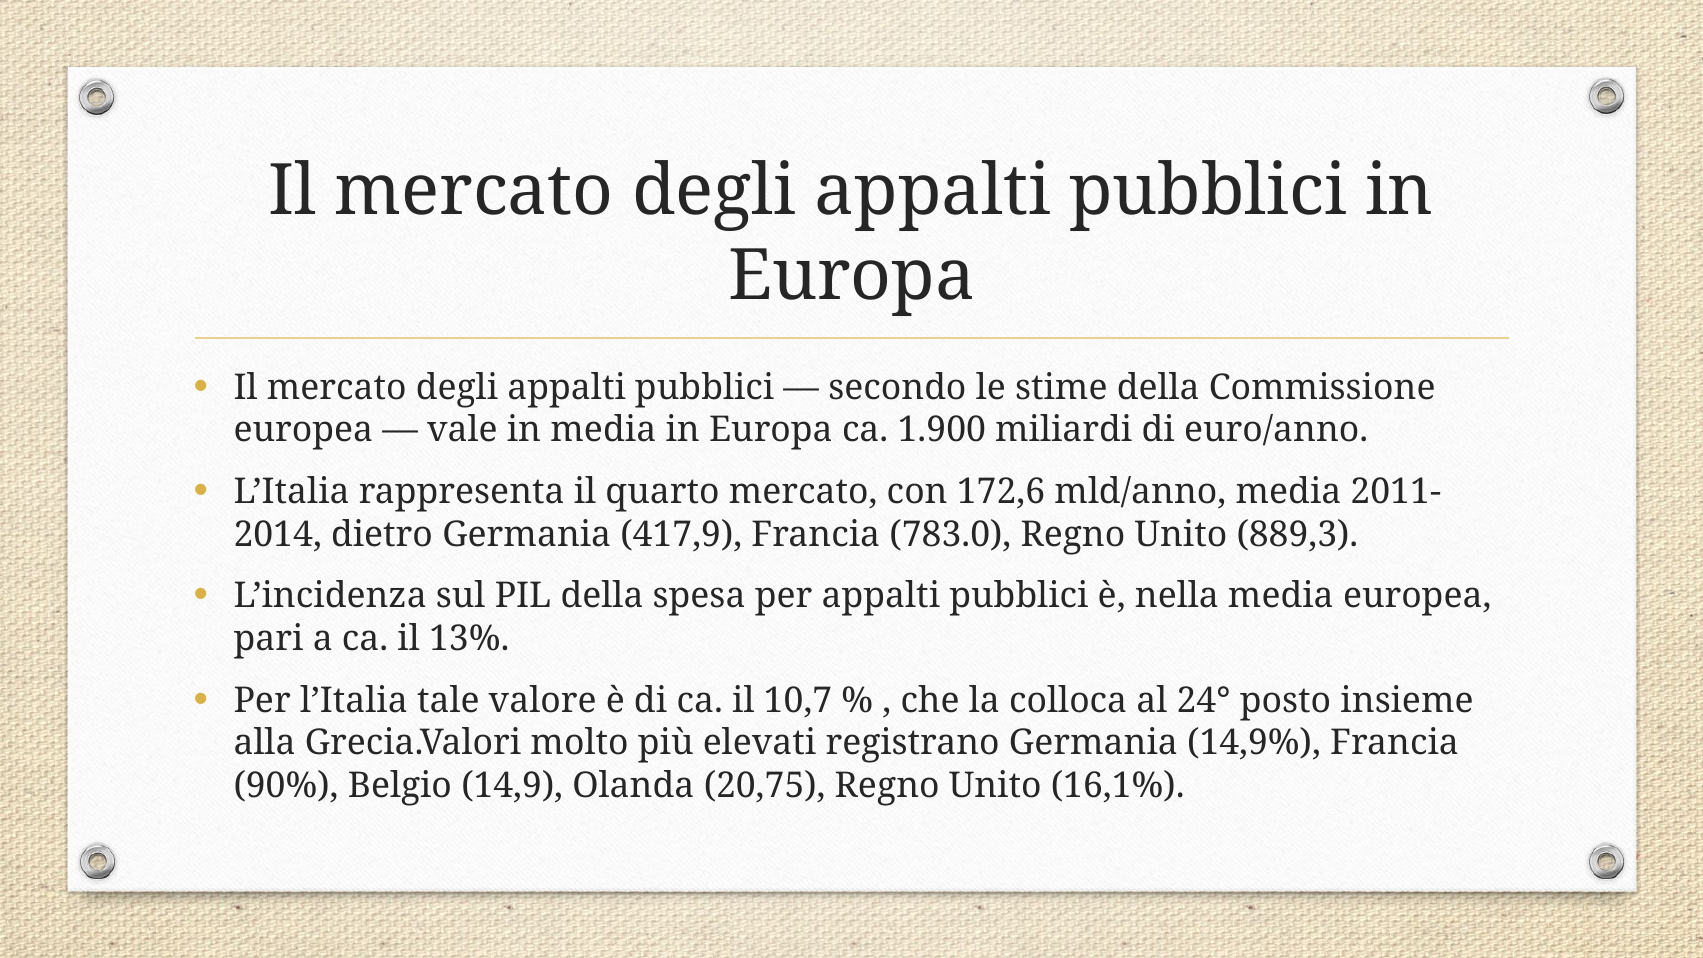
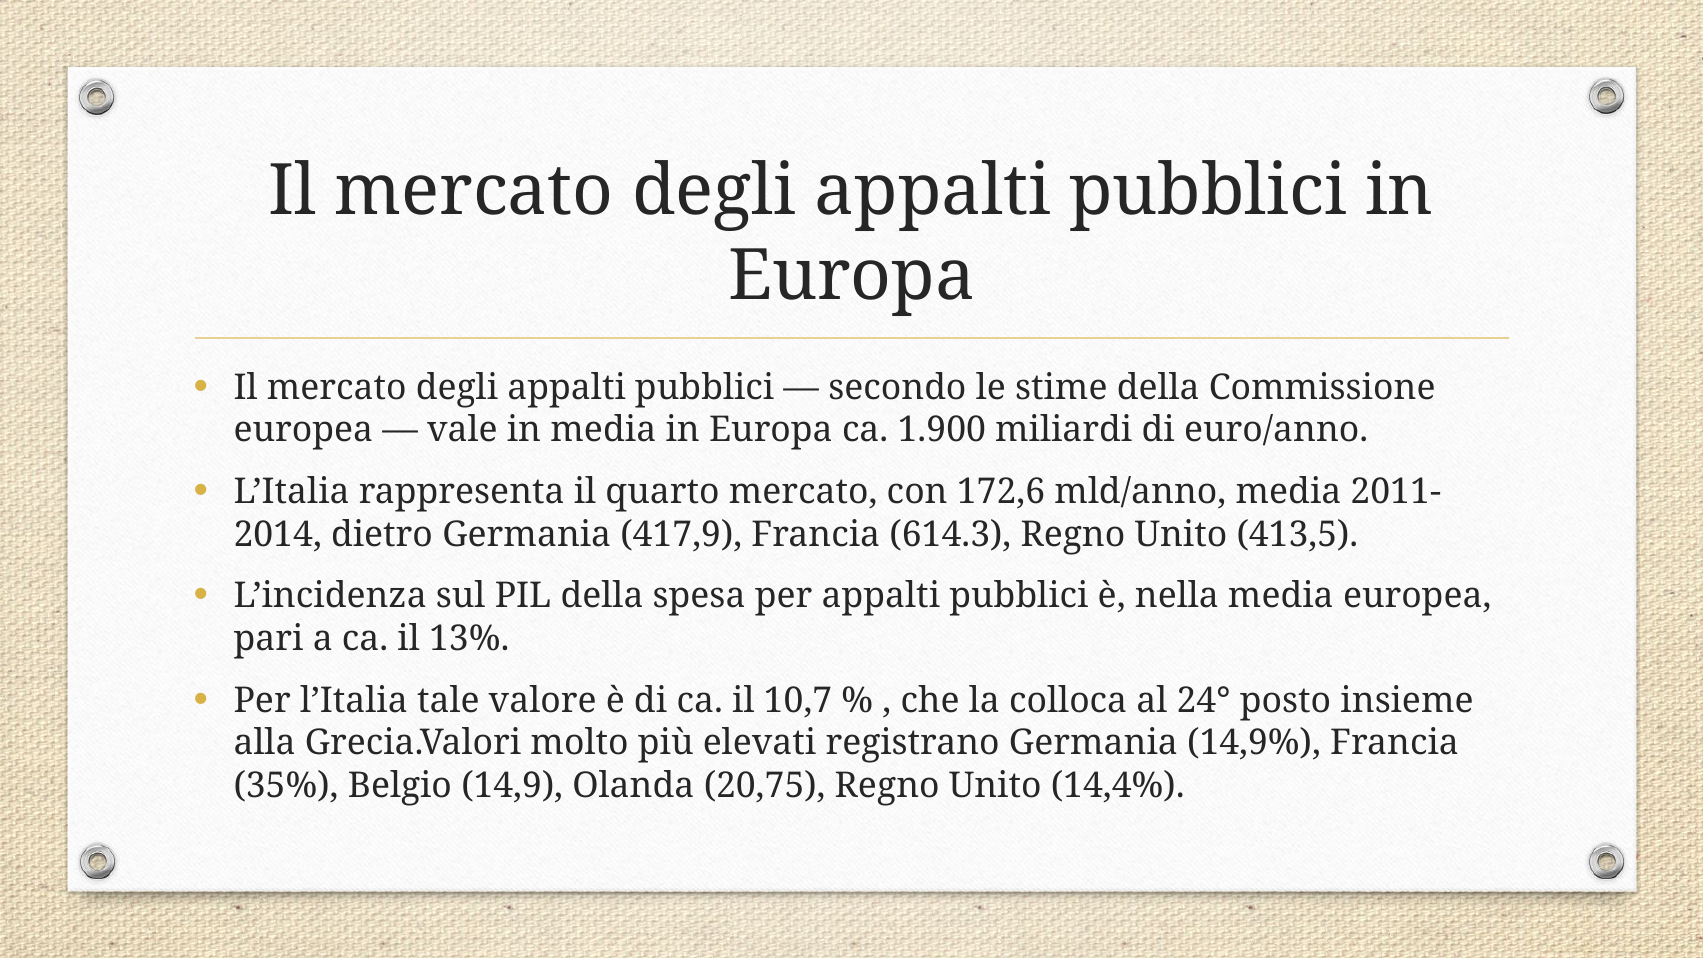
783.0: 783.0 -> 614.3
889,3: 889,3 -> 413,5
90%: 90% -> 35%
16,1%: 16,1% -> 14,4%
